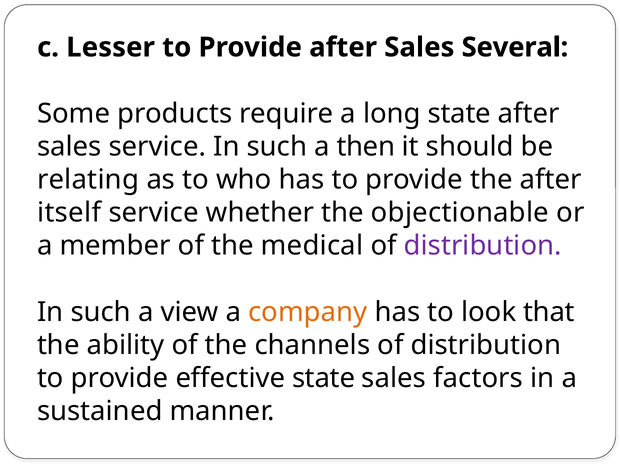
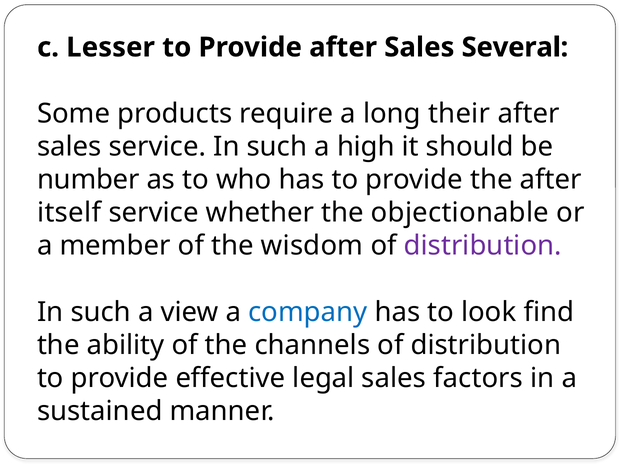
long state: state -> their
then: then -> high
relating: relating -> number
medical: medical -> wisdom
company colour: orange -> blue
that: that -> find
effective state: state -> legal
